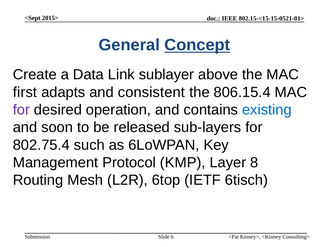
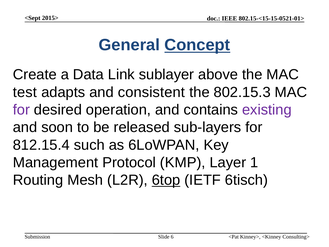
first: first -> test
806.15.4: 806.15.4 -> 802.15.3
existing colour: blue -> purple
802.75.4: 802.75.4 -> 812.15.4
8: 8 -> 1
6top underline: none -> present
